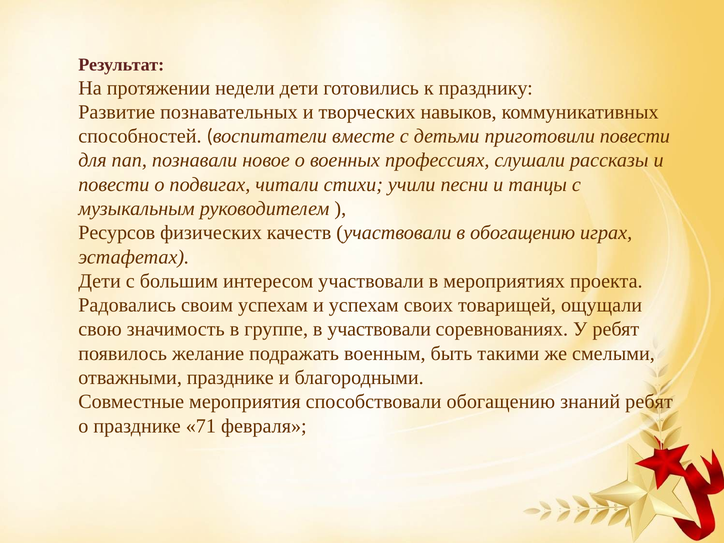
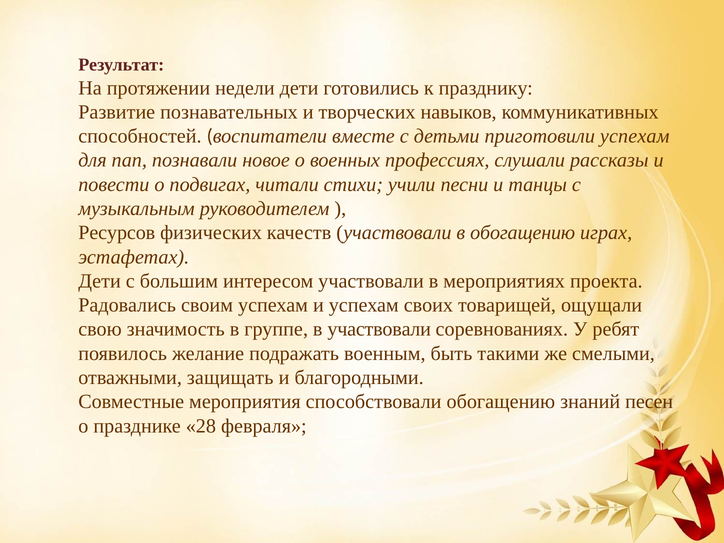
приготовили повести: повести -> успехам
отважными празднике: празднике -> защищать
знаний ребят: ребят -> песен
71: 71 -> 28
